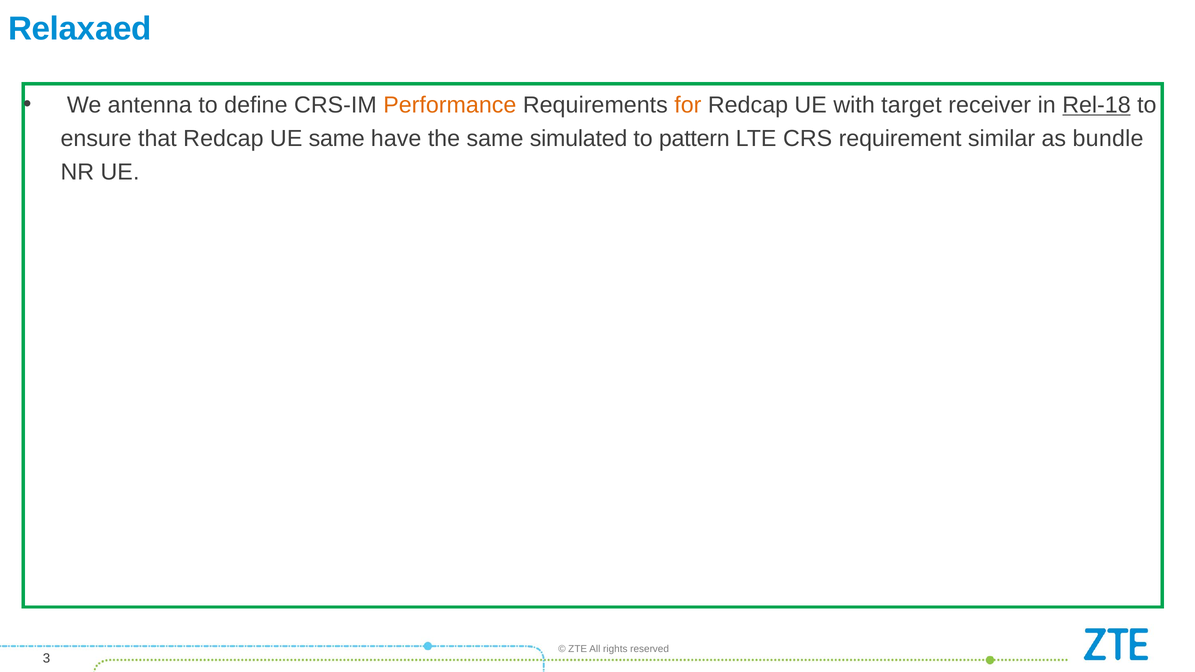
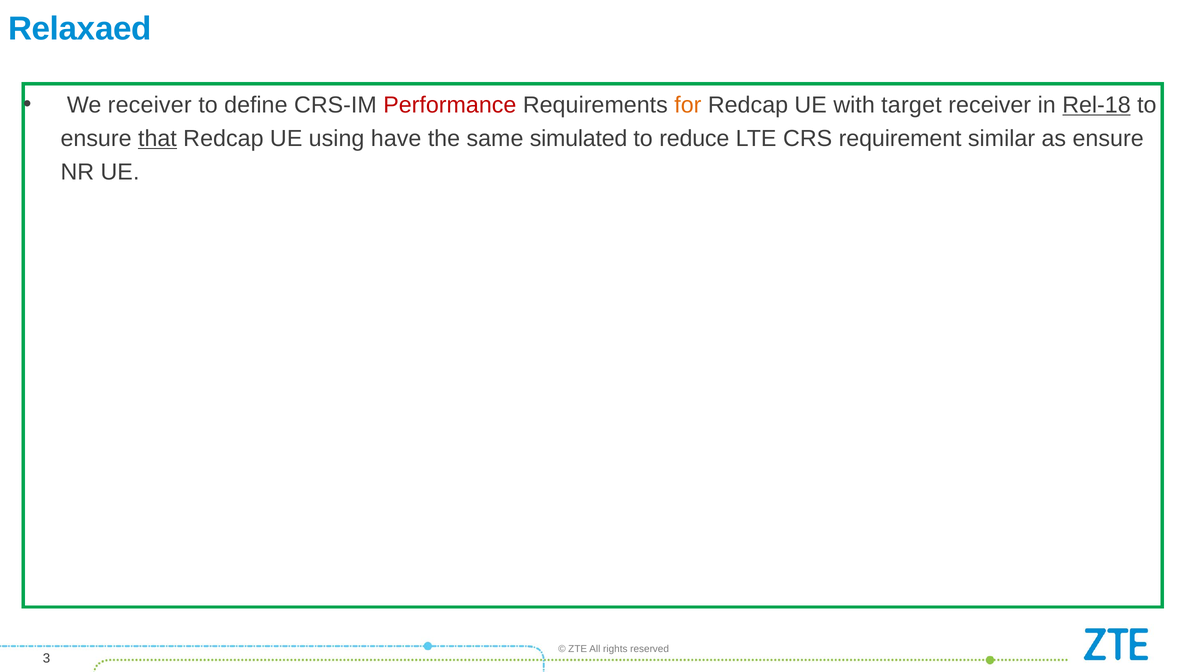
We antenna: antenna -> receiver
Performance colour: orange -> red
that underline: none -> present
UE same: same -> using
pattern: pattern -> reduce
as bundle: bundle -> ensure
